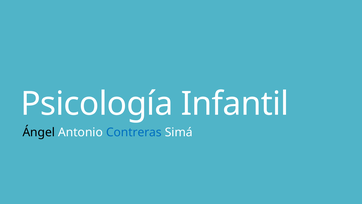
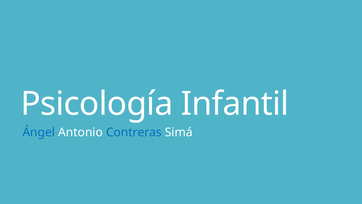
Ángel colour: black -> blue
